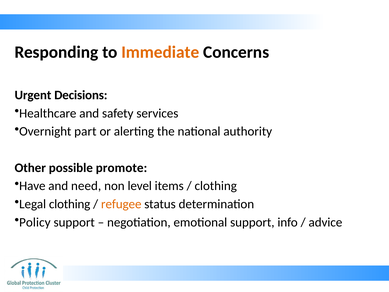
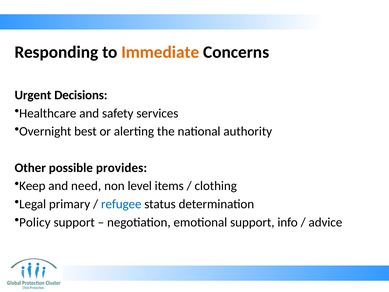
part: part -> best
promote: promote -> provides
Have: Have -> Keep
Legal clothing: clothing -> primary
refugee colour: orange -> blue
